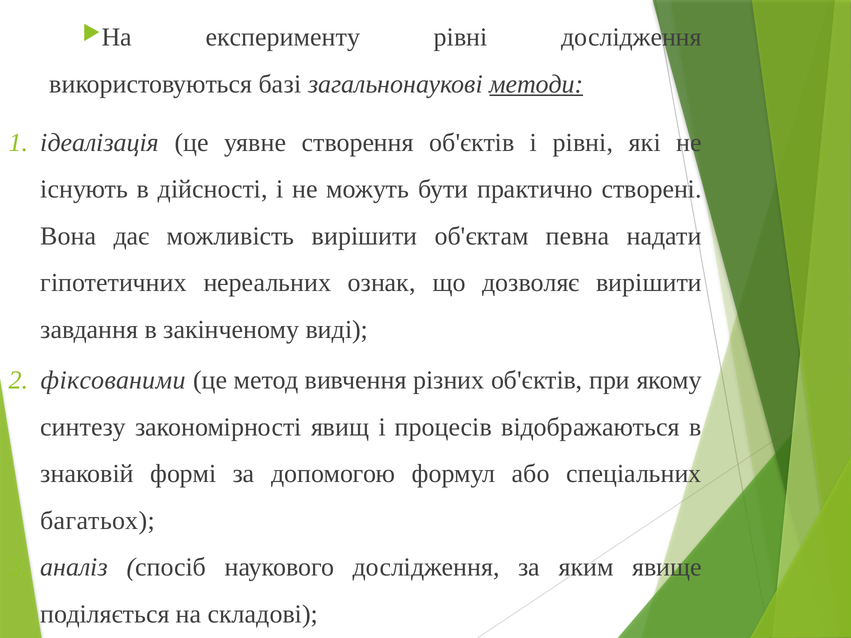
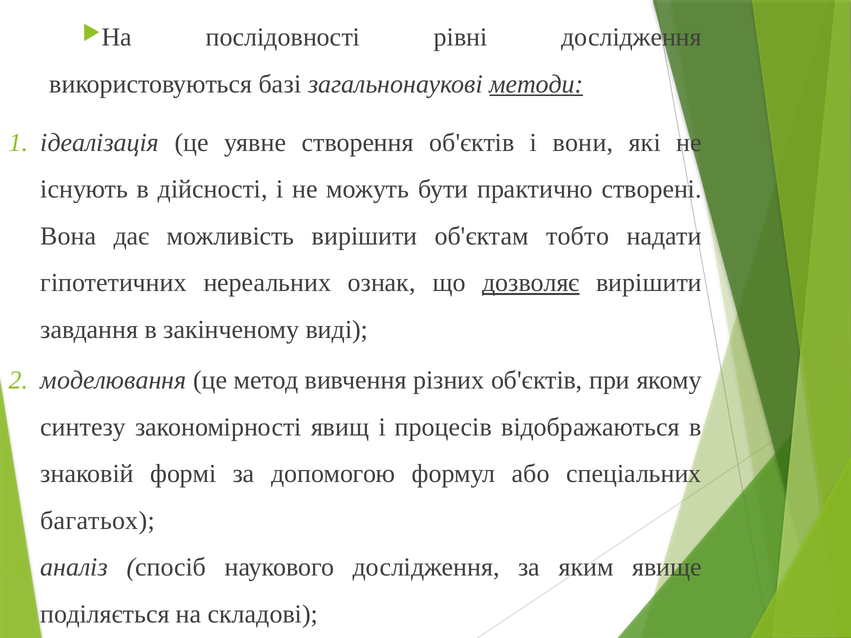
експерименту: експерименту -> послідовності
і рівні: рівні -> вони
певна: певна -> тобто
дозволяє underline: none -> present
фіксованими: фіксованими -> моделювання
